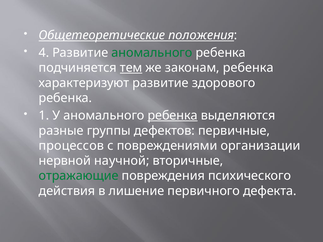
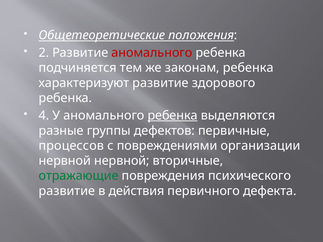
4: 4 -> 2
аномального at (152, 53) colour: green -> red
тем underline: present -> none
1: 1 -> 4
нервной научной: научной -> нервной
действия at (67, 191): действия -> развитие
лишение: лишение -> действия
